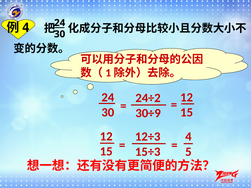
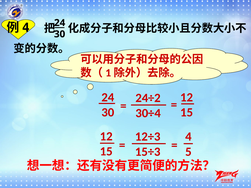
30÷9: 30÷9 -> 30÷4
